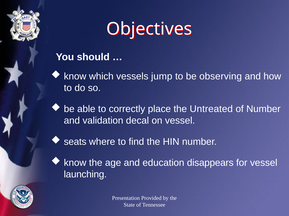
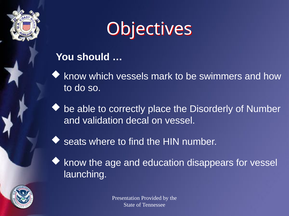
jump: jump -> mark
observing: observing -> swimmers
Untreated: Untreated -> Disorderly
